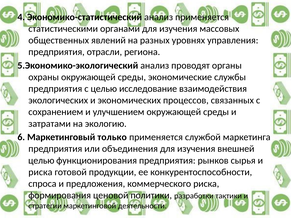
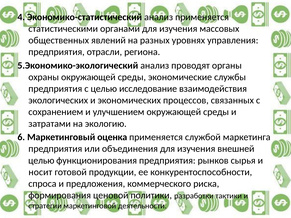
только: только -> оценка
риска at (40, 172): риска -> носит
